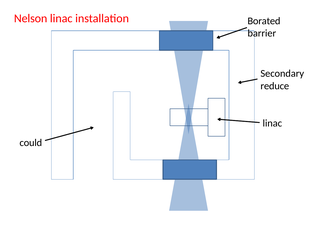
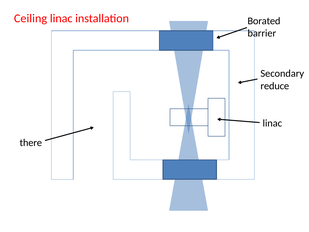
Nelson: Nelson -> Ceiling
could: could -> there
